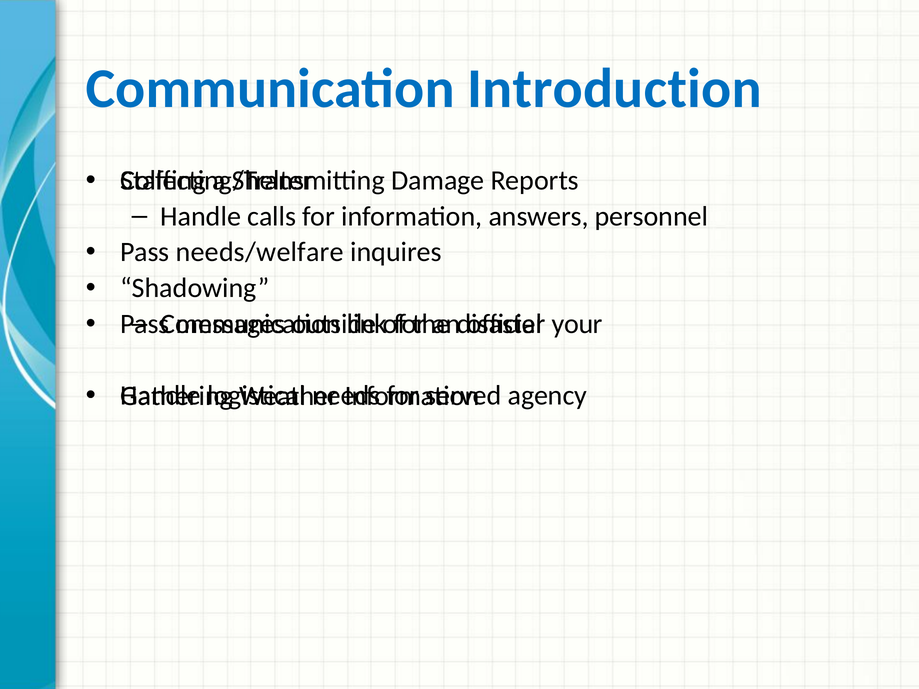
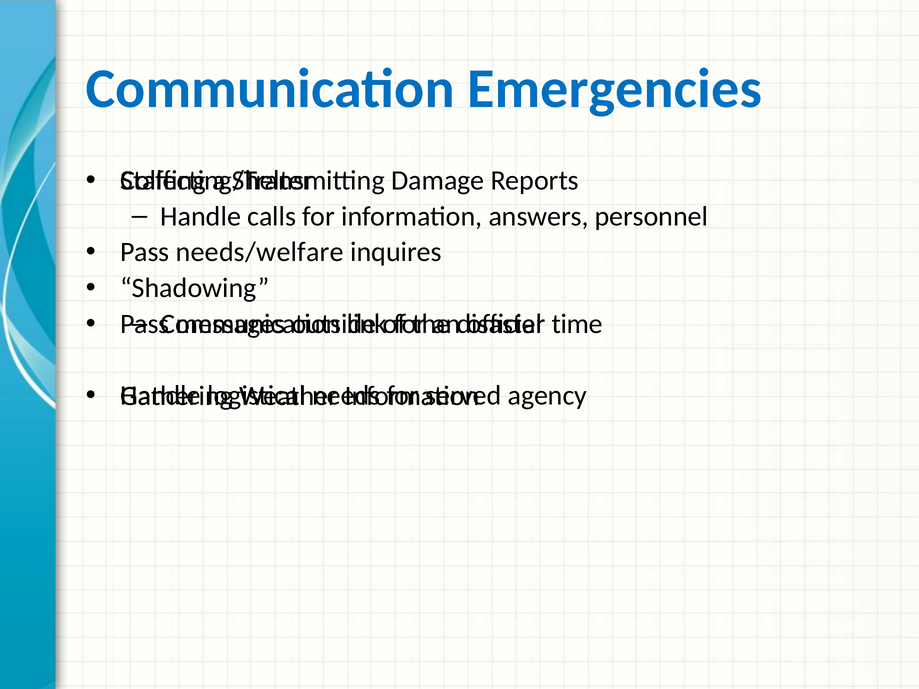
Introduction: Introduction -> Emergencies
your: your -> time
